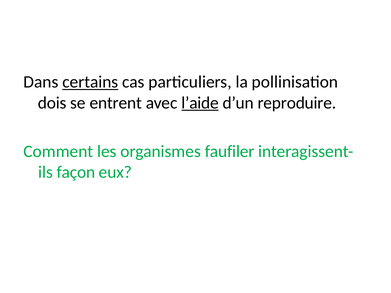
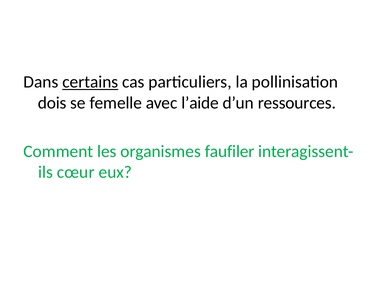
entrent: entrent -> femelle
l’aide underline: present -> none
reproduire: reproduire -> ressources
façon: façon -> cœur
